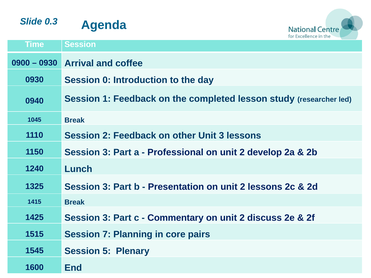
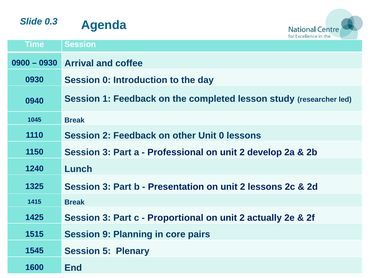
Unit 3: 3 -> 0
Commentary: Commentary -> Proportional
discuss: discuss -> actually
7: 7 -> 9
